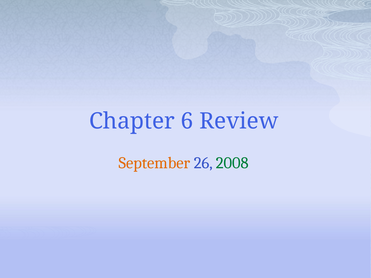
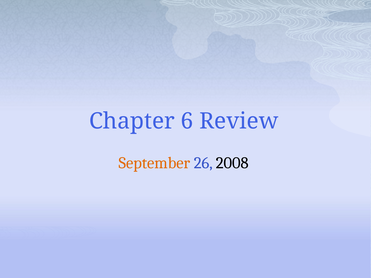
2008 colour: green -> black
